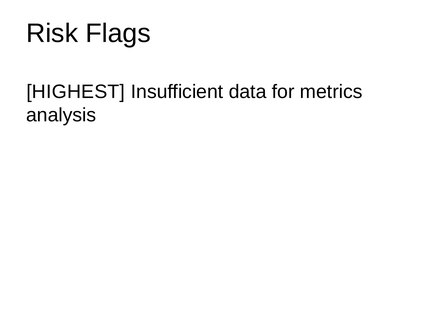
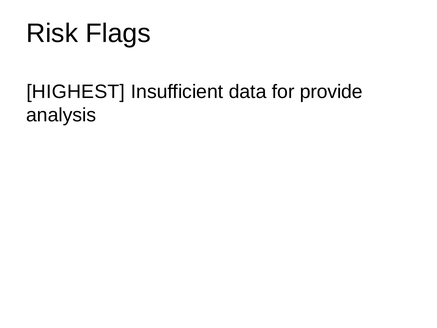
metrics: metrics -> provide
